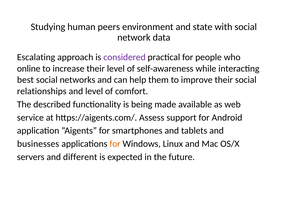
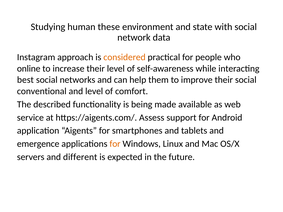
peers: peers -> these
Escalating: Escalating -> Instagram
considered colour: purple -> orange
relationships: relationships -> conventional
businesses: businesses -> emergence
